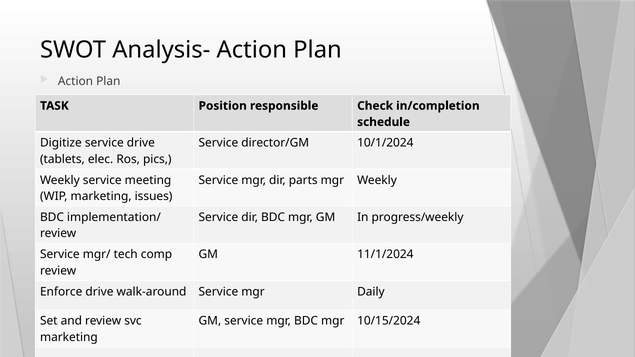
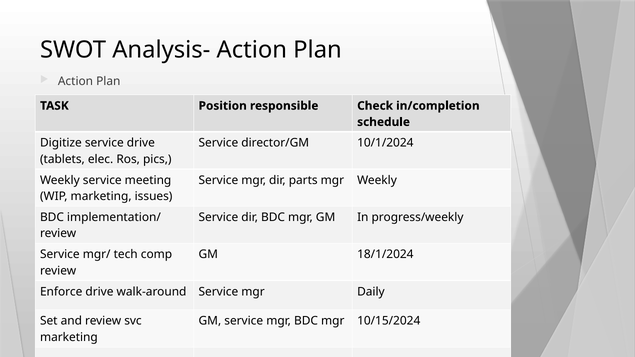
11/1/2024: 11/1/2024 -> 18/1/2024
